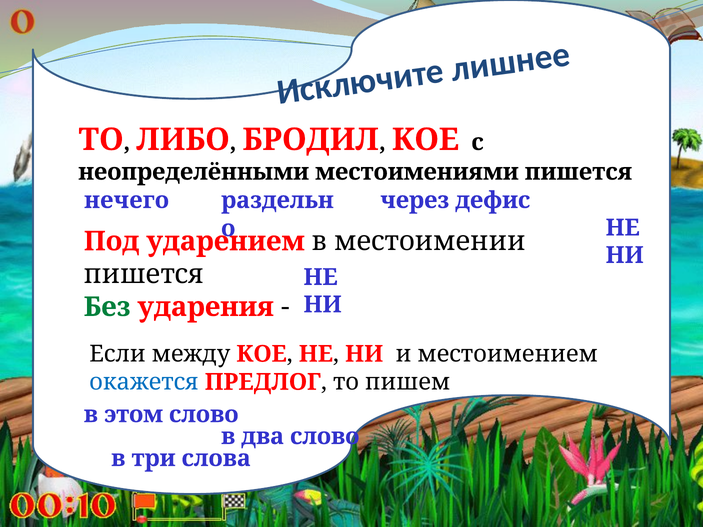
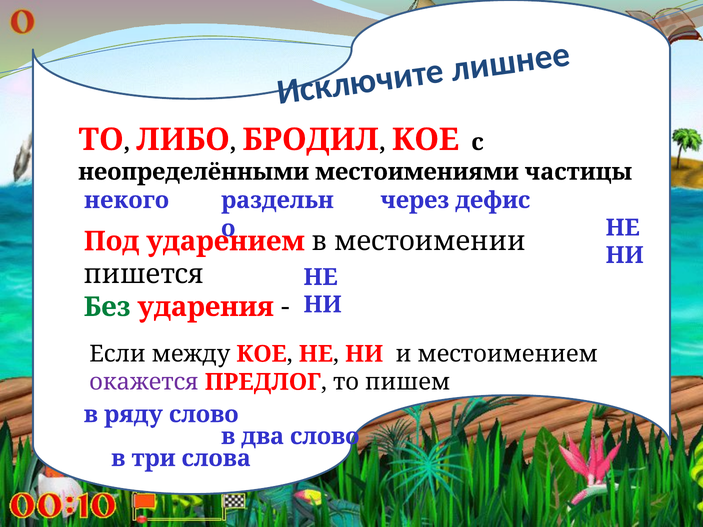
местоимениями пишется: пишется -> частицы
нечего: нечего -> некого
окажется colour: blue -> purple
этом: этом -> ряду
